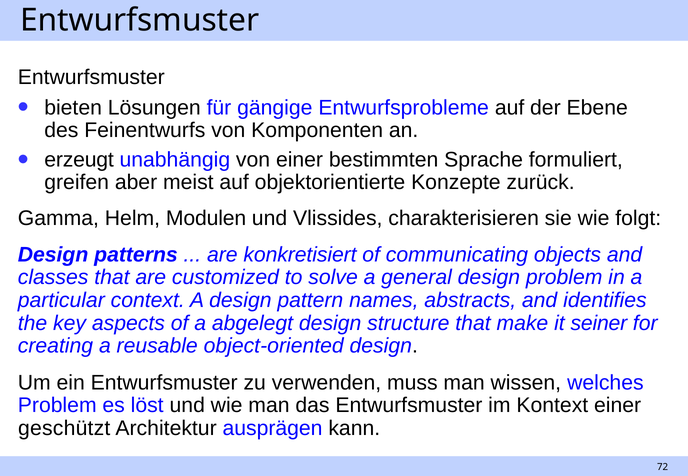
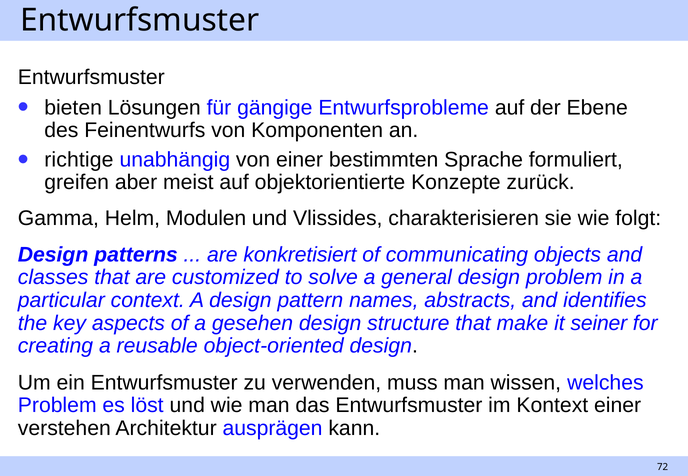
erzeugt: erzeugt -> richtige
abgelegt: abgelegt -> gesehen
geschützt: geschützt -> verstehen
